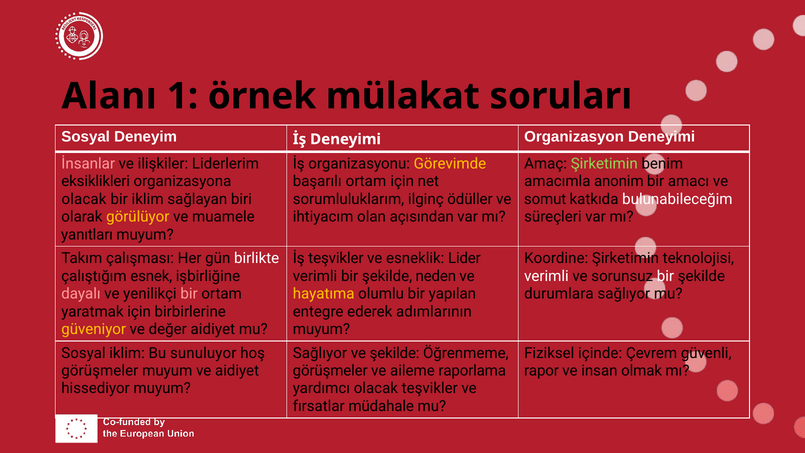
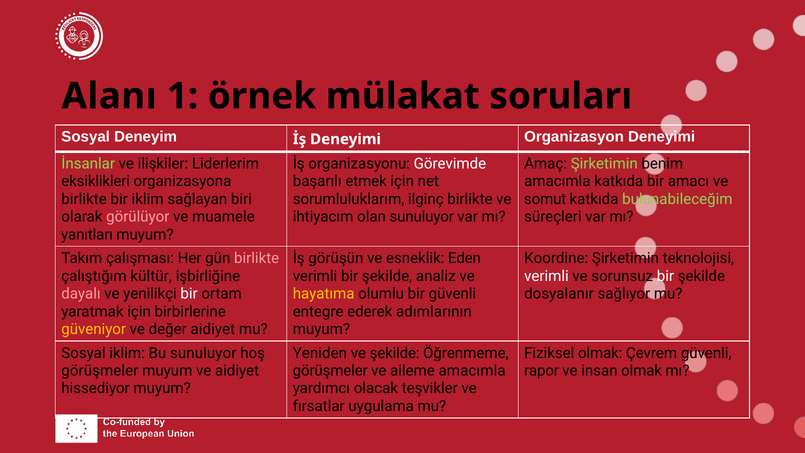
İnsanlar colour: pink -> light green
Görevimde colour: yellow -> white
başarılı ortam: ortam -> etmek
amacımla anonim: anonim -> katkıda
olacak at (84, 199): olacak -> birlikte
ilginç ödüller: ödüller -> birlikte
bulunabileceğim colour: white -> light green
görülüyor colour: yellow -> pink
olan açısından: açısından -> sunuluyor
birlikte at (257, 258) colour: white -> pink
İş teşvikler: teşvikler -> görüşün
Lider: Lider -> Eden
esnek: esnek -> kültür
neden: neden -> analiz
bir at (189, 294) colour: pink -> white
bir yapılan: yapılan -> güvenli
durumlara: durumlara -> dosyalanır
Sağlıyor at (320, 353): Sağlıyor -> Yeniden
Fiziksel içinde: içinde -> olmak
aileme raporlama: raporlama -> amacımla
müdahale: müdahale -> uygulama
